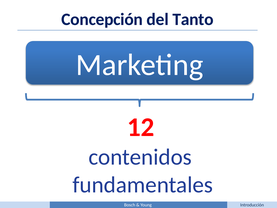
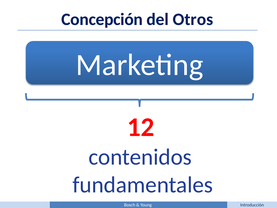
Tanto: Tanto -> Otros
